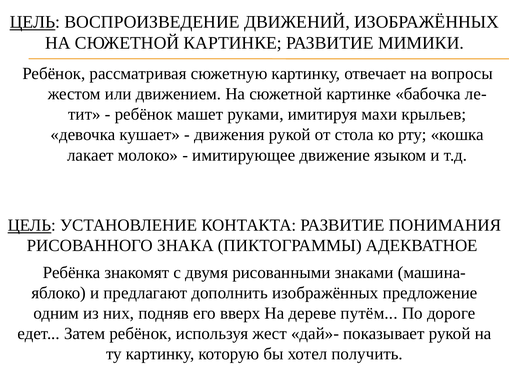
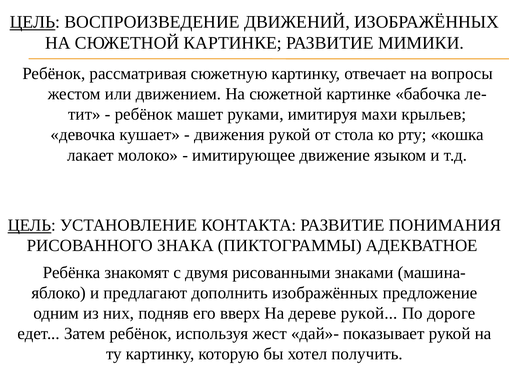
дереве путём: путём -> рукой
